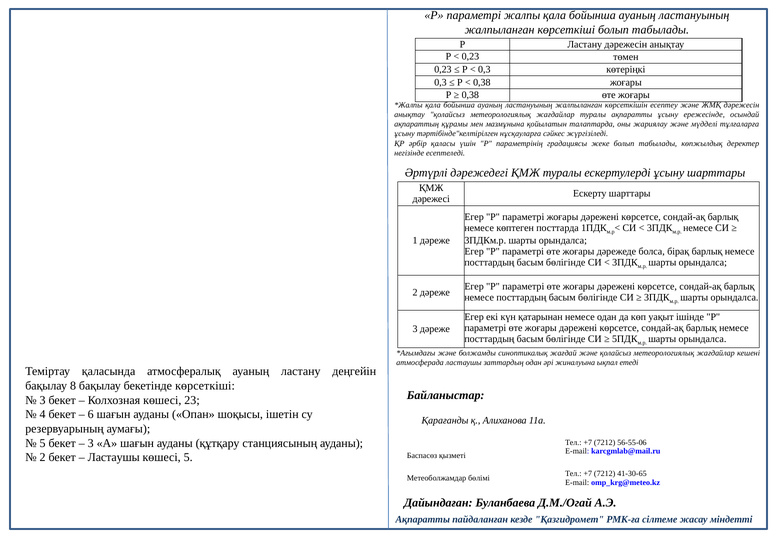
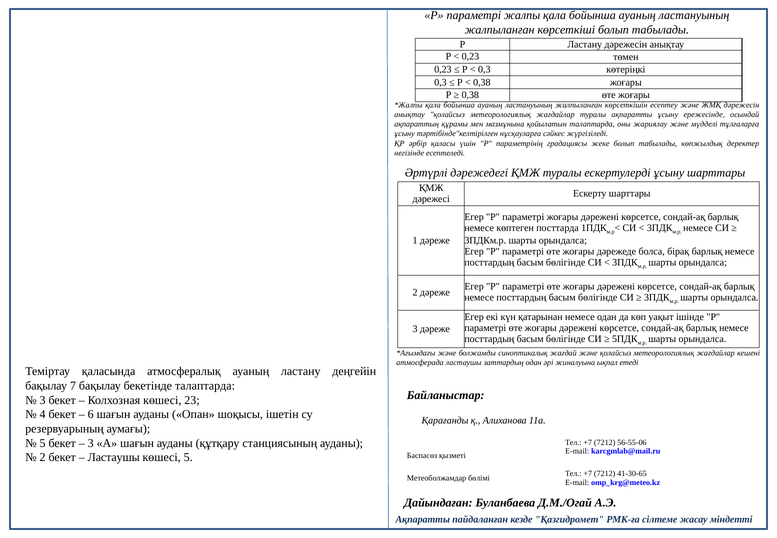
8: 8 -> 7
бекетінде көрсеткіші: көрсеткіші -> талаптарда
